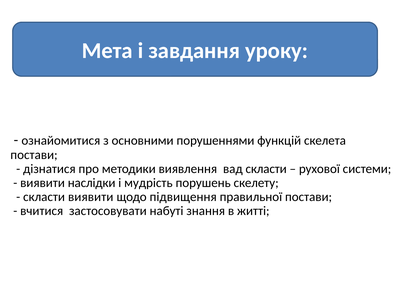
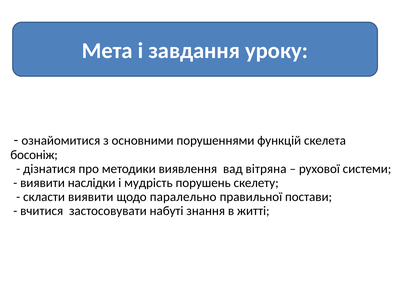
постави at (34, 154): постави -> босоніж
вад скласти: скласти -> вітряна
підвищення: підвищення -> паралельно
